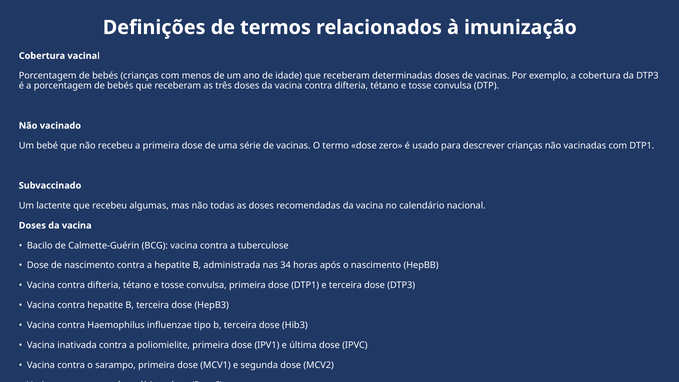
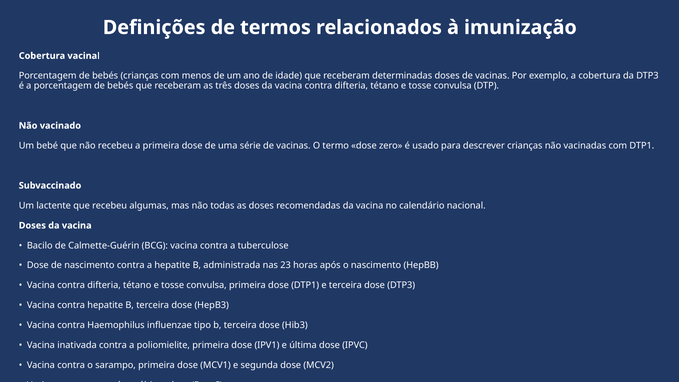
34: 34 -> 23
